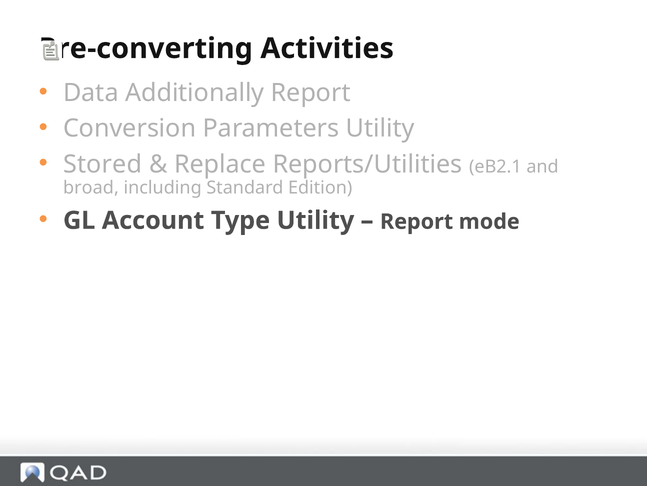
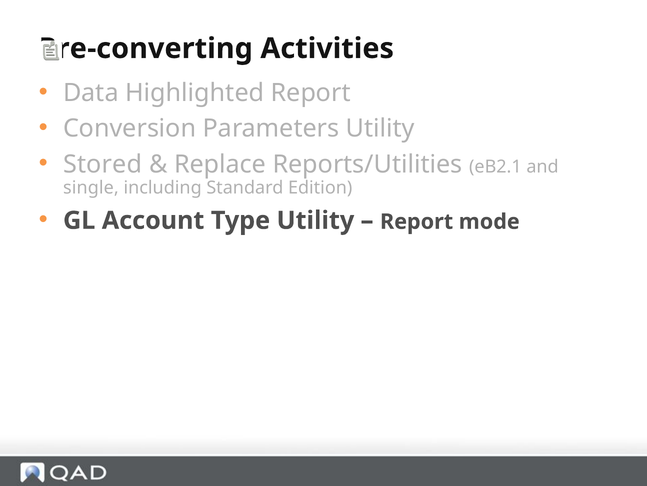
Additionally: Additionally -> Highlighted
broad: broad -> single
